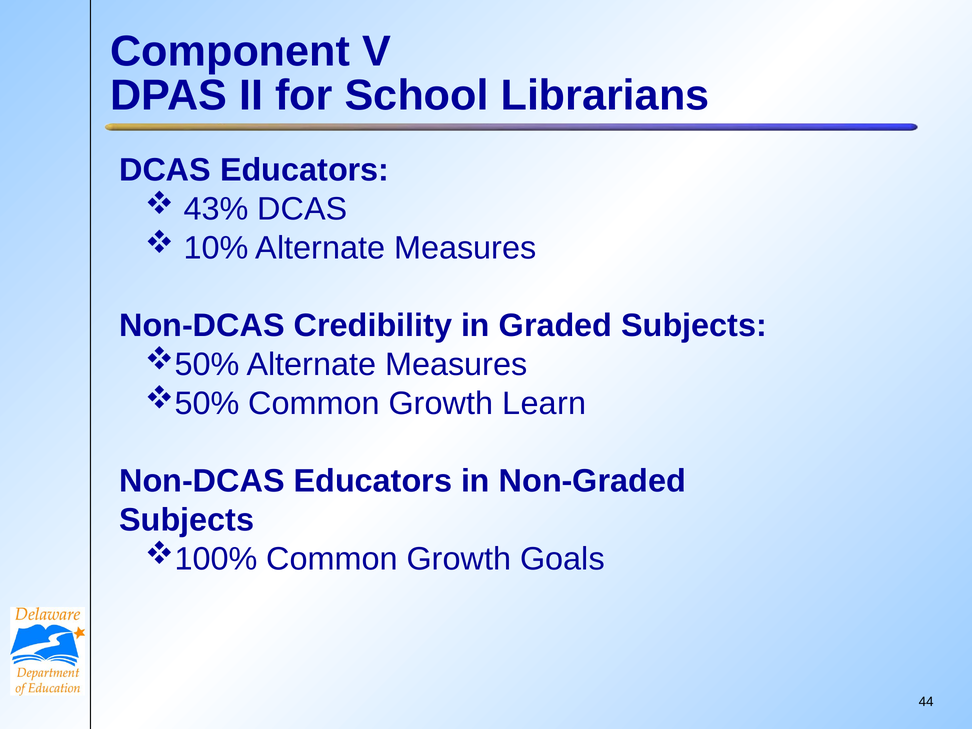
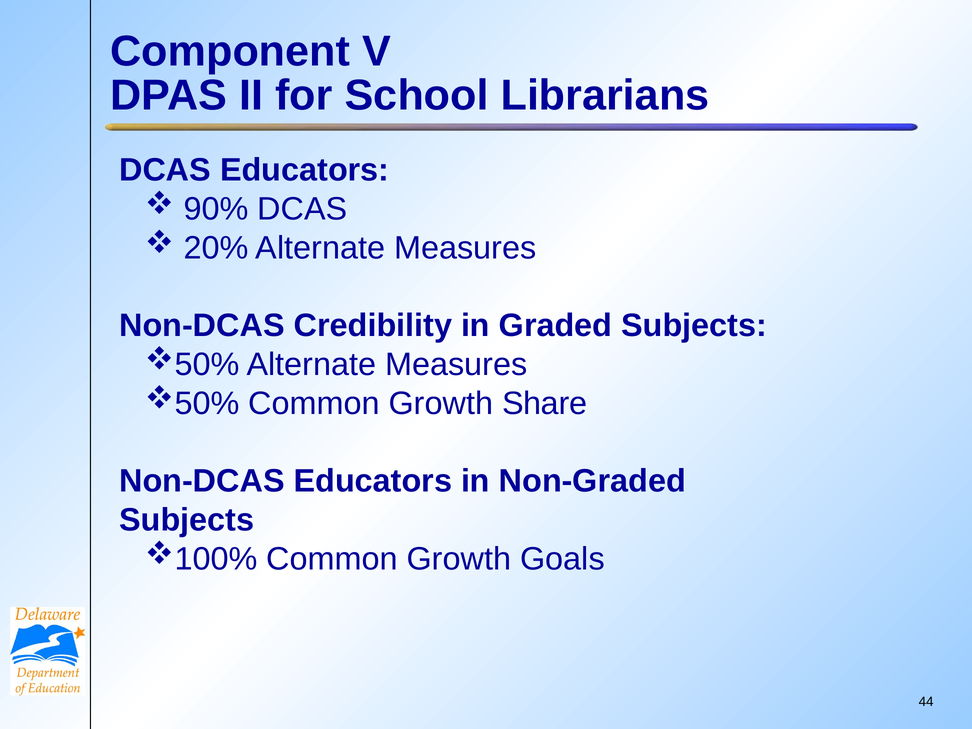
43%: 43% -> 90%
10%: 10% -> 20%
Learn: Learn -> Share
